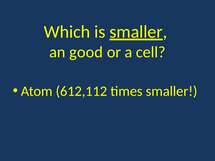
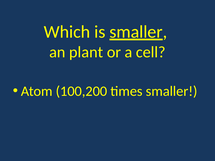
good: good -> plant
612,112: 612,112 -> 100,200
